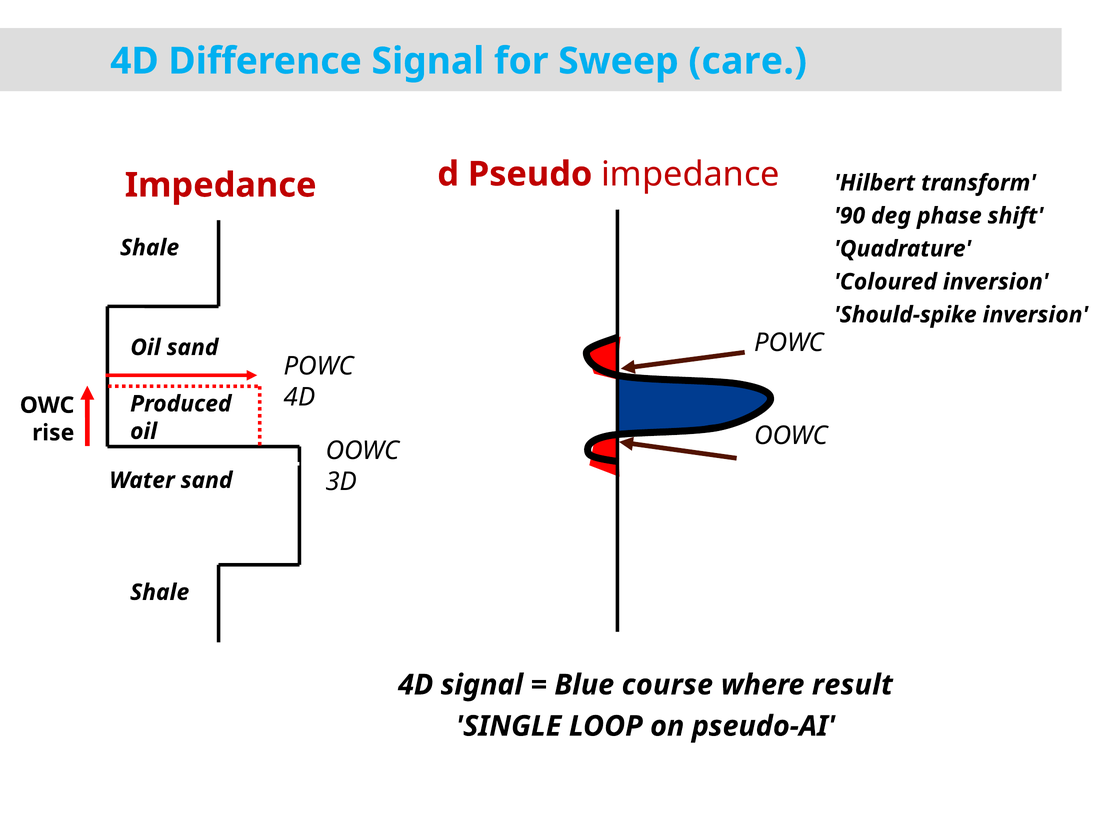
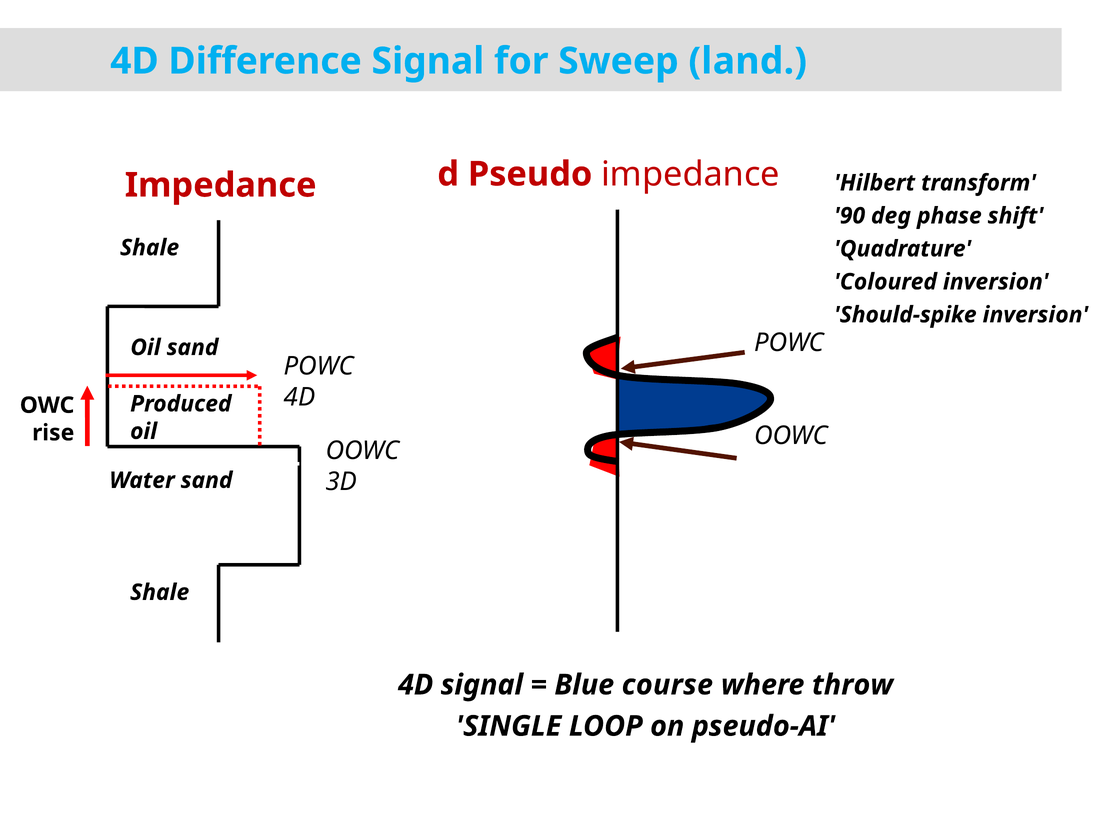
care: care -> land
result: result -> throw
